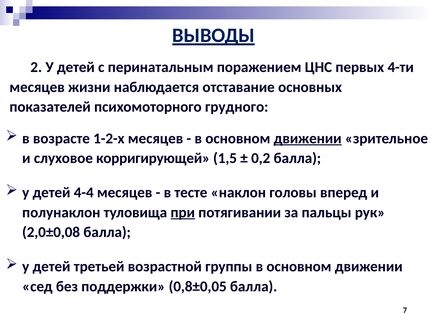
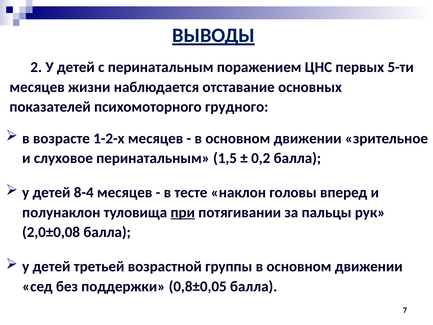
4-ти: 4-ти -> 5-ти
движении at (308, 138) underline: present -> none
слуховое корригирующей: корригирующей -> перинатальным
4-4: 4-4 -> 8-4
